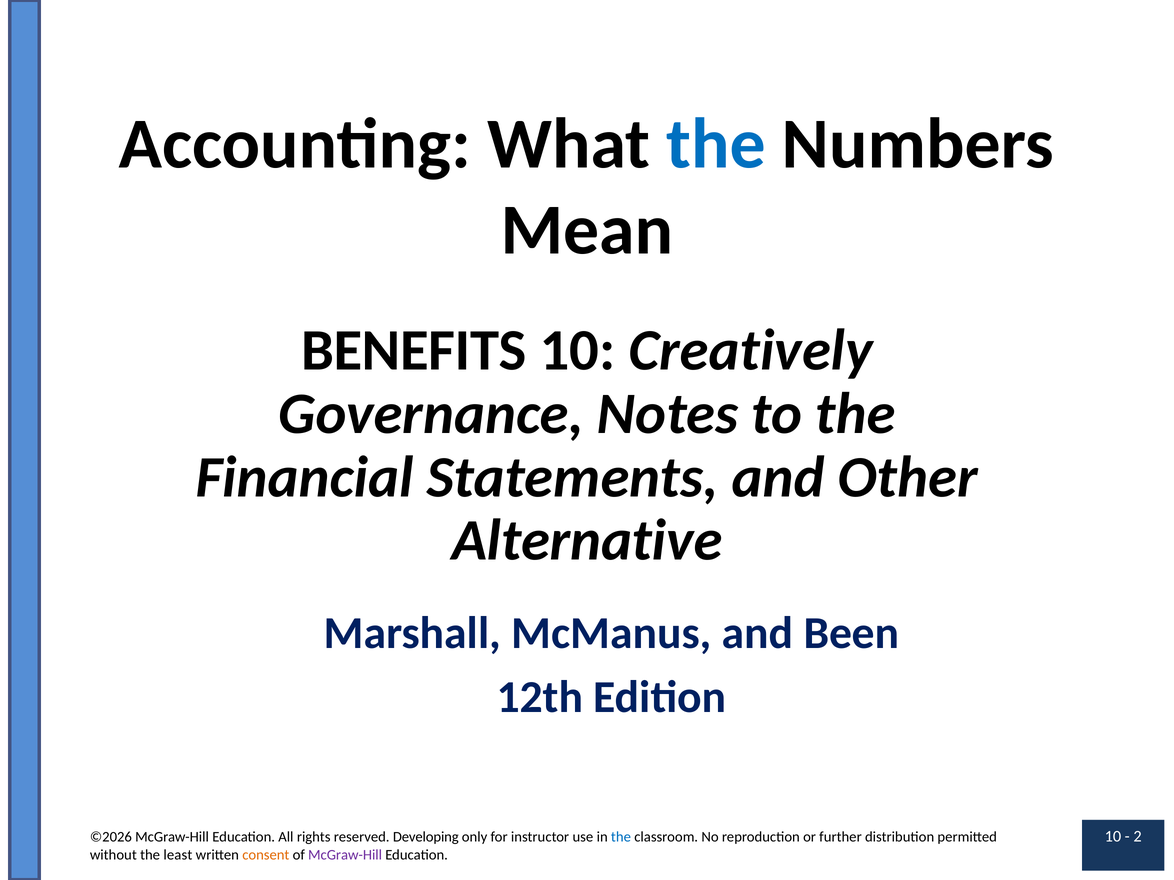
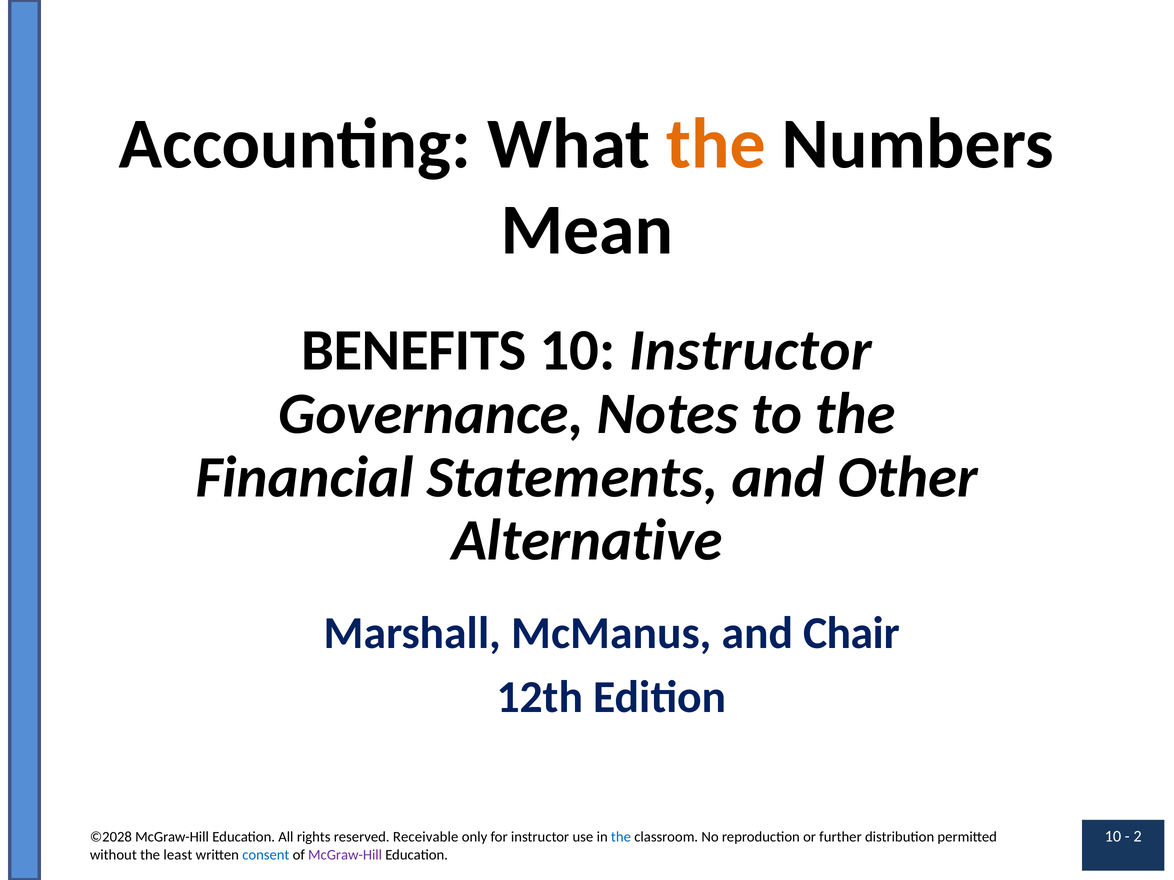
the at (716, 144) colour: blue -> orange
10 Creatively: Creatively -> Instructor
Been: Been -> Chair
©2026: ©2026 -> ©2028
Developing: Developing -> Receivable
consent colour: orange -> blue
